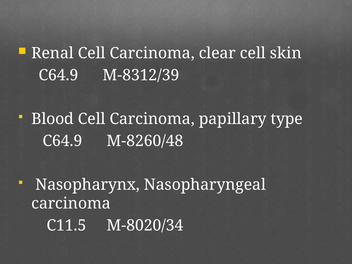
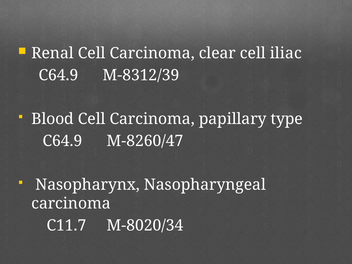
skin: skin -> iliac
M-8260/48: M-8260/48 -> M-8260/47
C11.5: C11.5 -> C11.7
